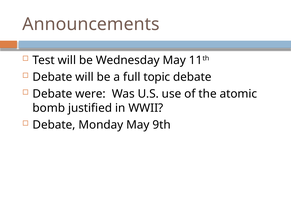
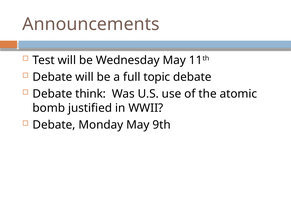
were: were -> think
